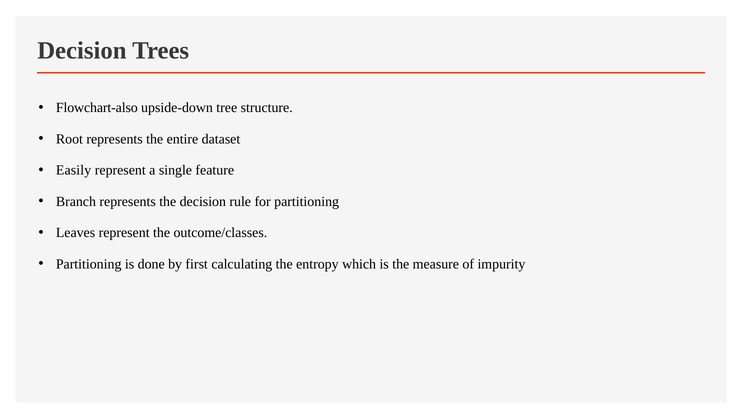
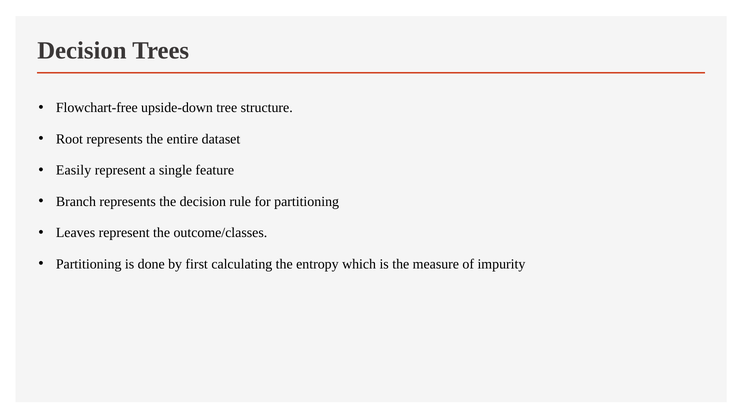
Flowchart-also: Flowchart-also -> Flowchart-free
